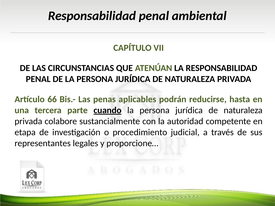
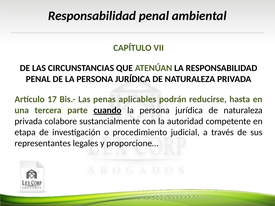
66: 66 -> 17
